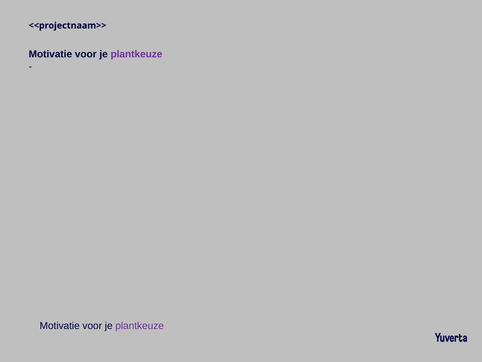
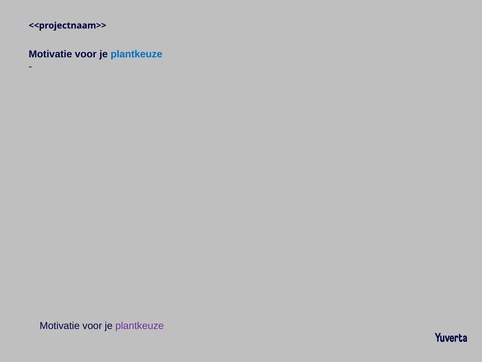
plantkeuze at (136, 54) colour: purple -> blue
